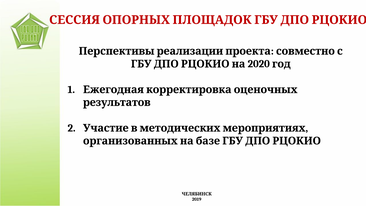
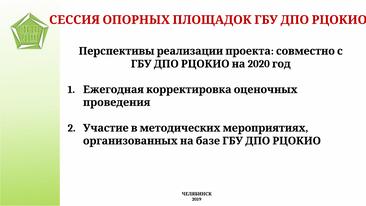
результатов: результатов -> проведения
